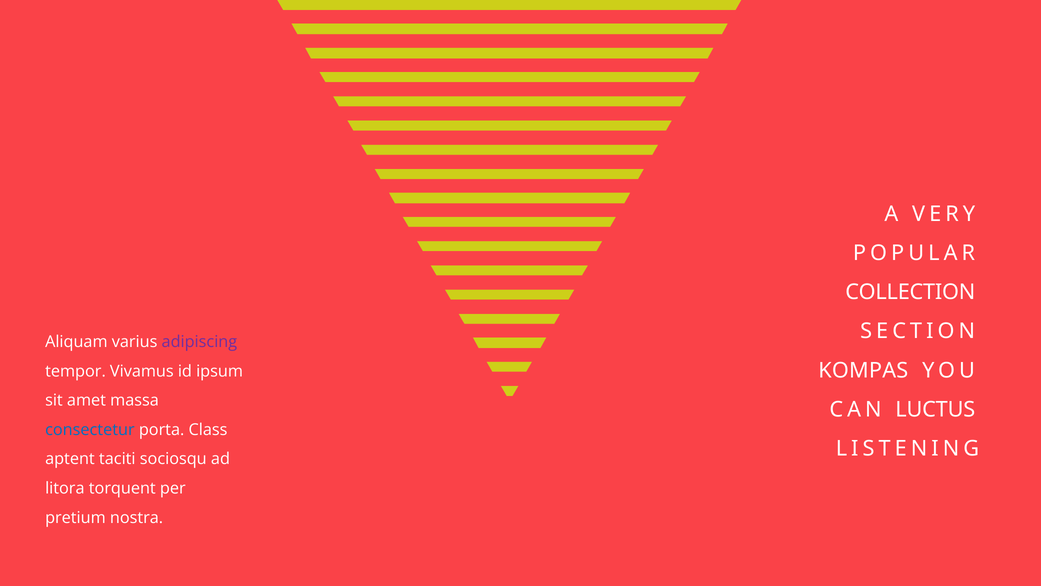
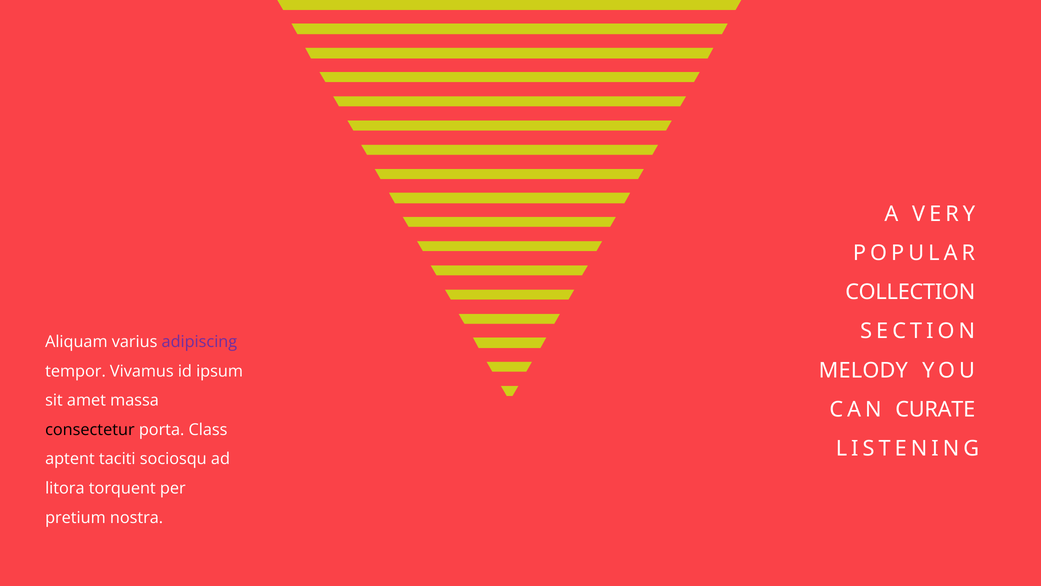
KOMPAS: KOMPAS -> MELODY
LUCTUS: LUCTUS -> CURATE
consectetur colour: blue -> black
